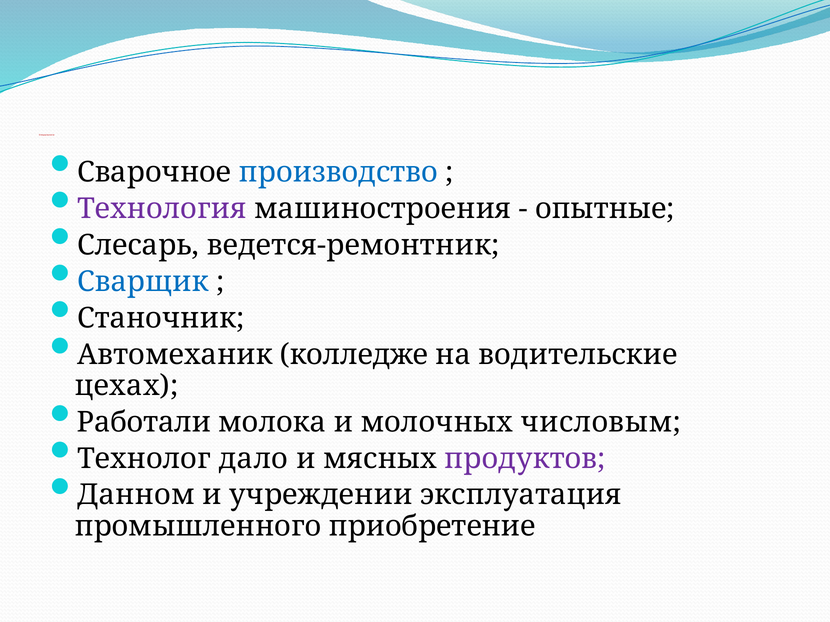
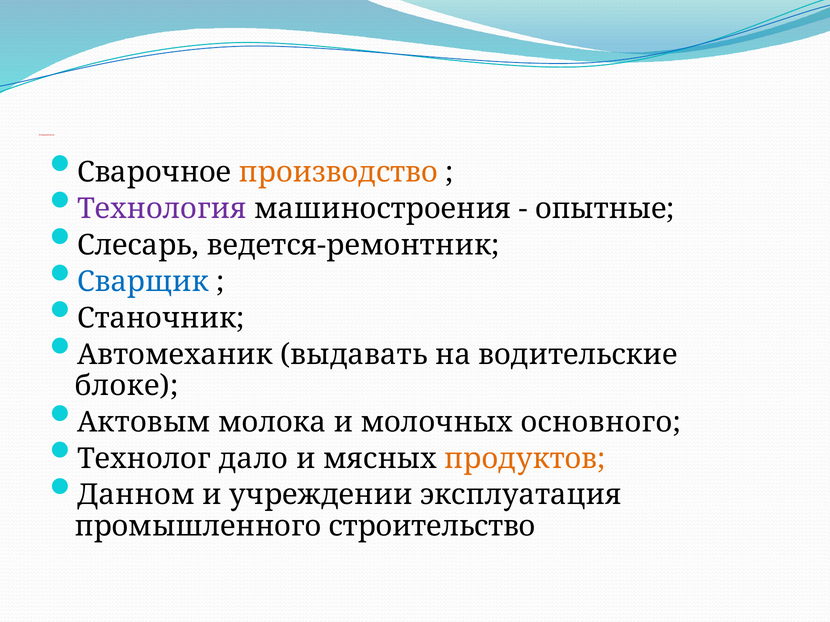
производство colour: blue -> orange
колледже: колледже -> выдавать
цехах: цехах -> блоке
Работали: Работали -> Актовым
числовым: числовым -> основного
продуктов colour: purple -> orange
приобретение: приобретение -> строительство
